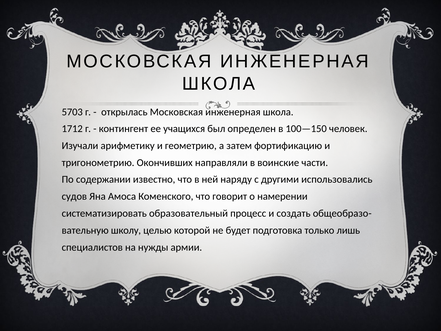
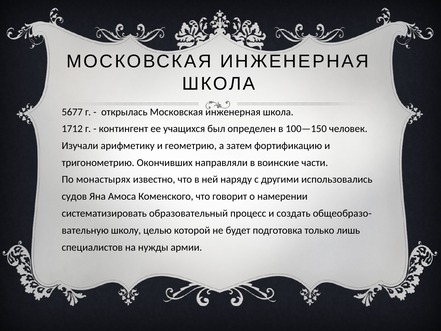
5703: 5703 -> 5677
содержании: содержании -> монастырях
